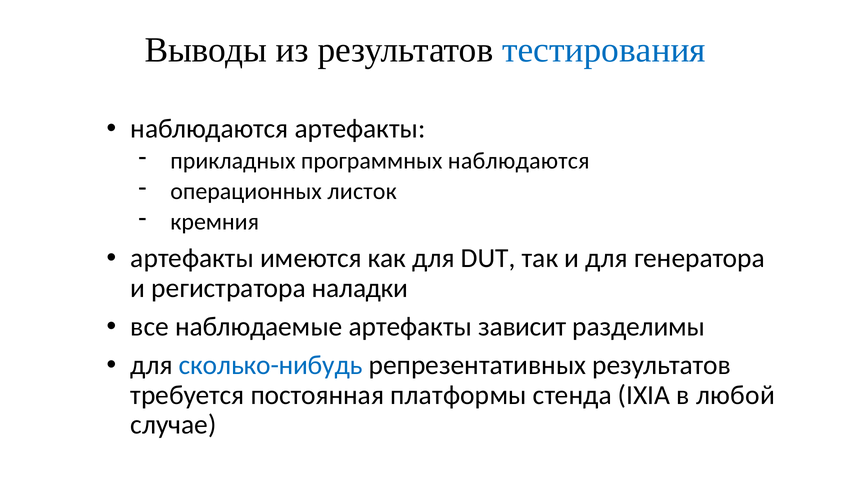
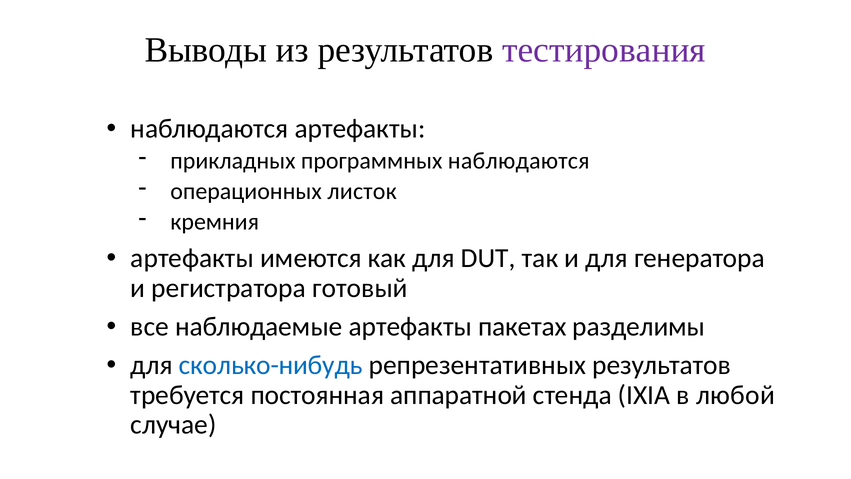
тестирования colour: blue -> purple
наладки: наладки -> готовый
зависит: зависит -> пакетах
платформы: платформы -> аппаратной
